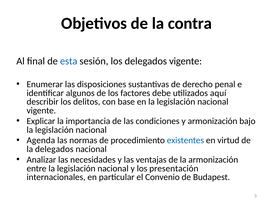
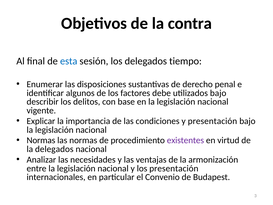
delegados vigente: vigente -> tiempo
utilizados aquí: aquí -> bajo
y armonización: armonización -> presentación
Agenda at (41, 140): Agenda -> Normas
existentes colour: blue -> purple
